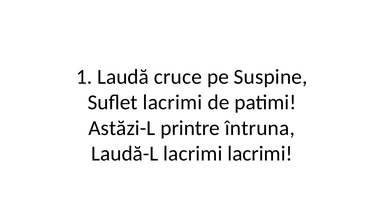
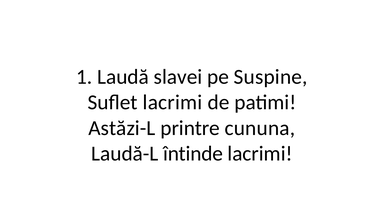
cruce: cruce -> slavei
întruna: întruna -> cununa
Laudă-L lacrimi: lacrimi -> întinde
